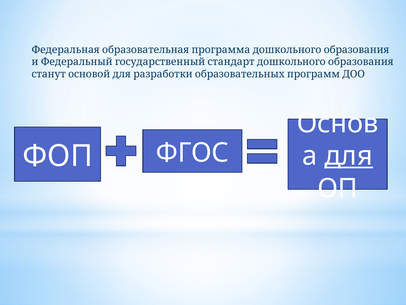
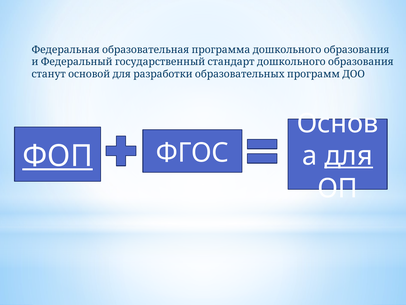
ФОП underline: none -> present
